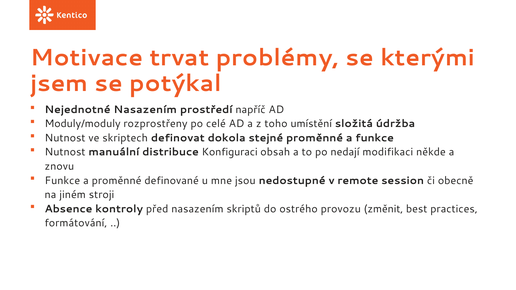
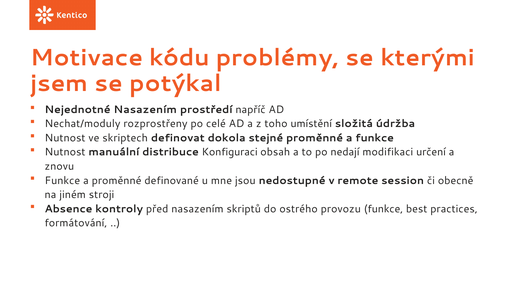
trvat: trvat -> kódu
Moduly/moduly: Moduly/moduly -> Nechat/moduly
někde: někde -> určení
provozu změnit: změnit -> funkce
